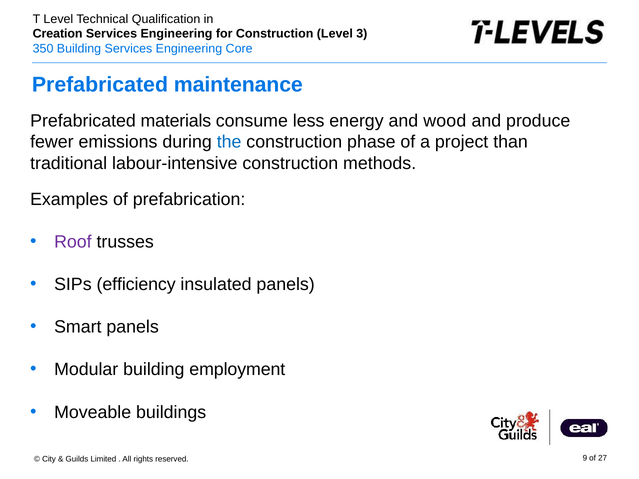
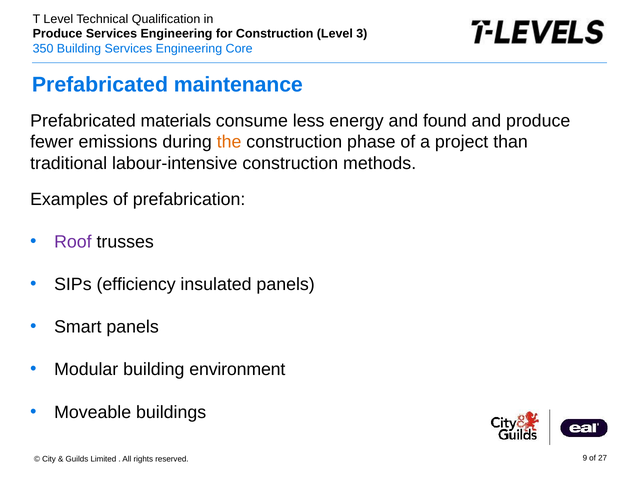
Creation at (58, 34): Creation -> Produce
wood: wood -> found
the colour: blue -> orange
employment: employment -> environment
